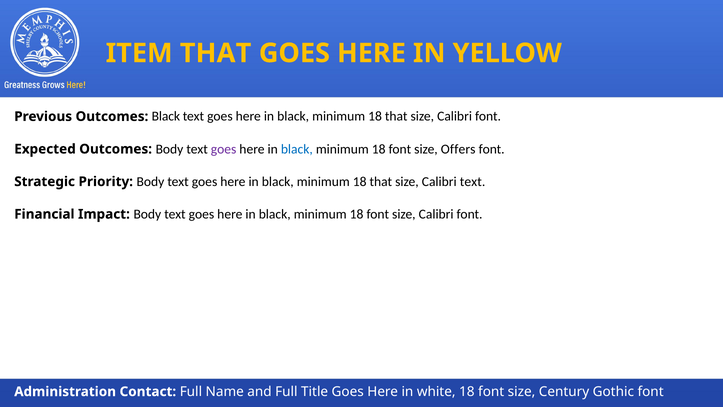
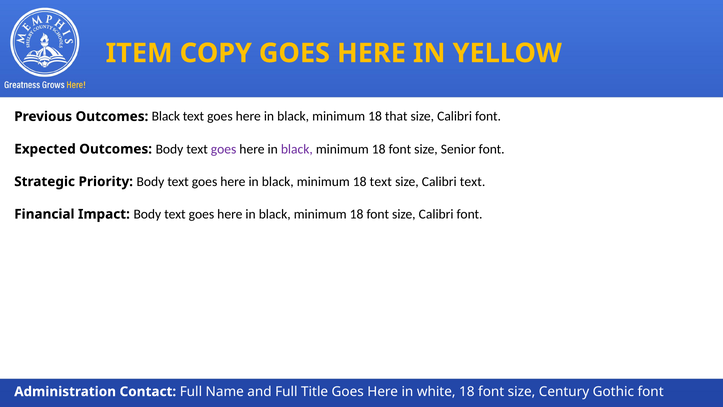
ITEM THAT: THAT -> COPY
black at (297, 149) colour: blue -> purple
Offers: Offers -> Senior
that at (381, 181): that -> text
